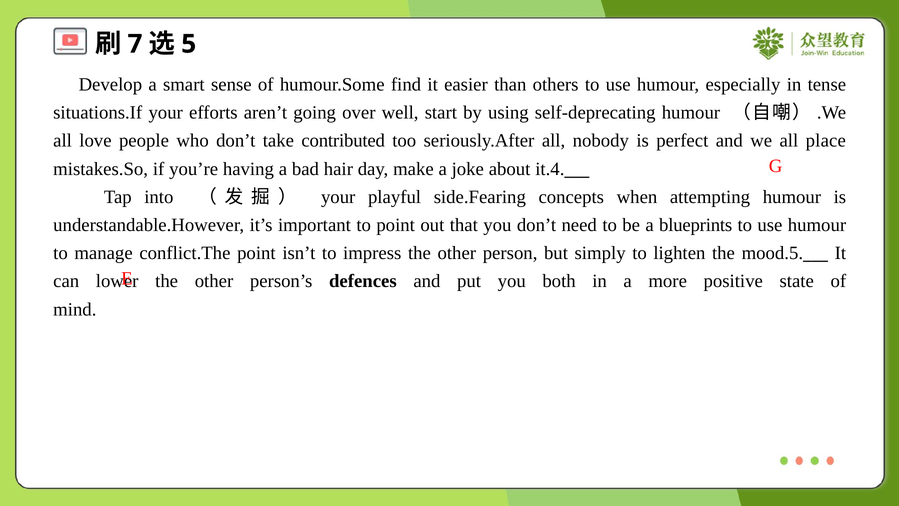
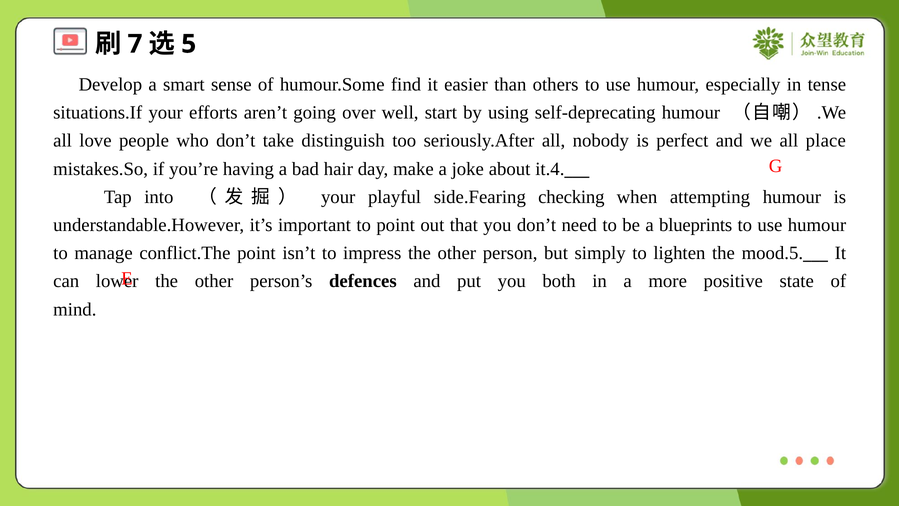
contributed: contributed -> distinguish
concepts: concepts -> checking
